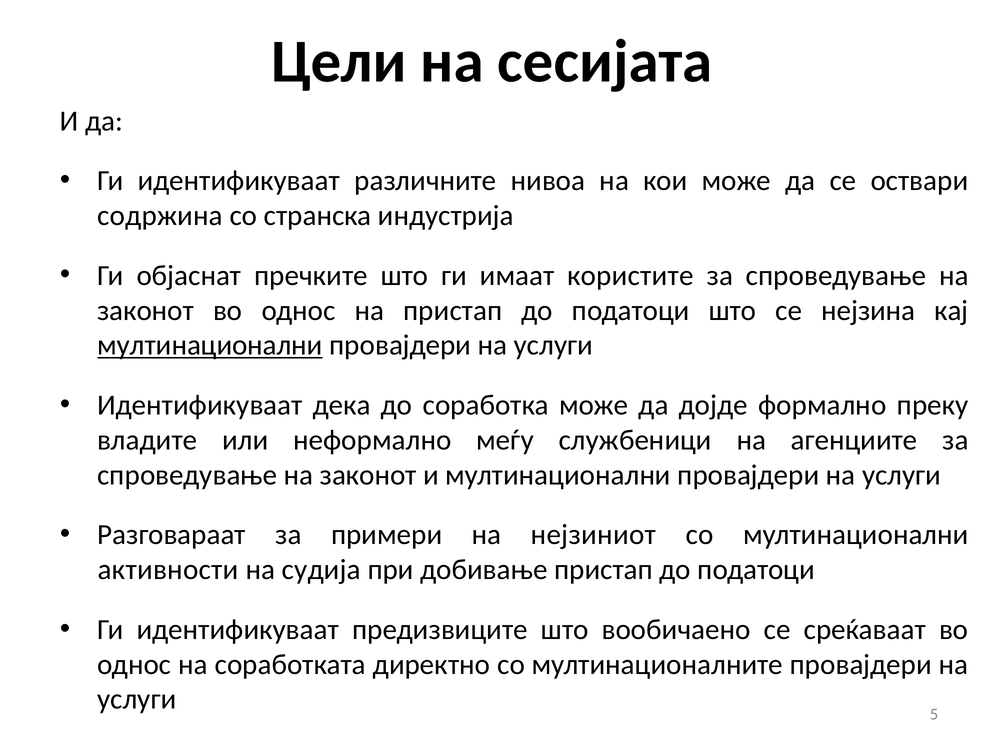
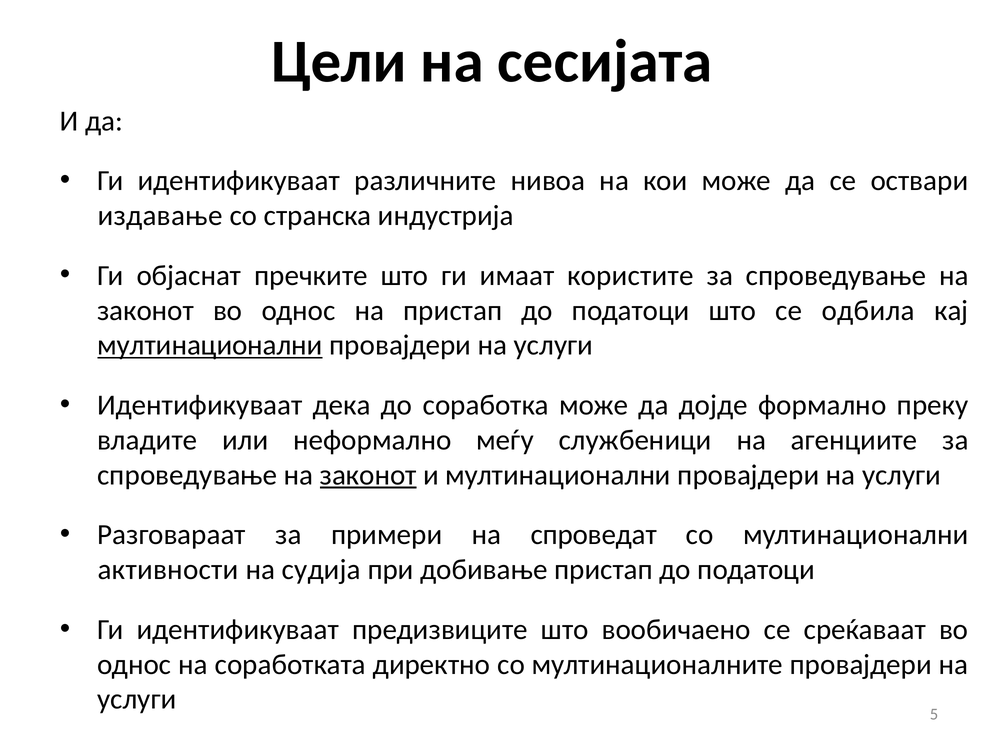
содржина: содржина -> издавање
нејзина: нејзина -> одбила
законот at (368, 475) underline: none -> present
нејзиниот: нејзиниот -> спроведат
